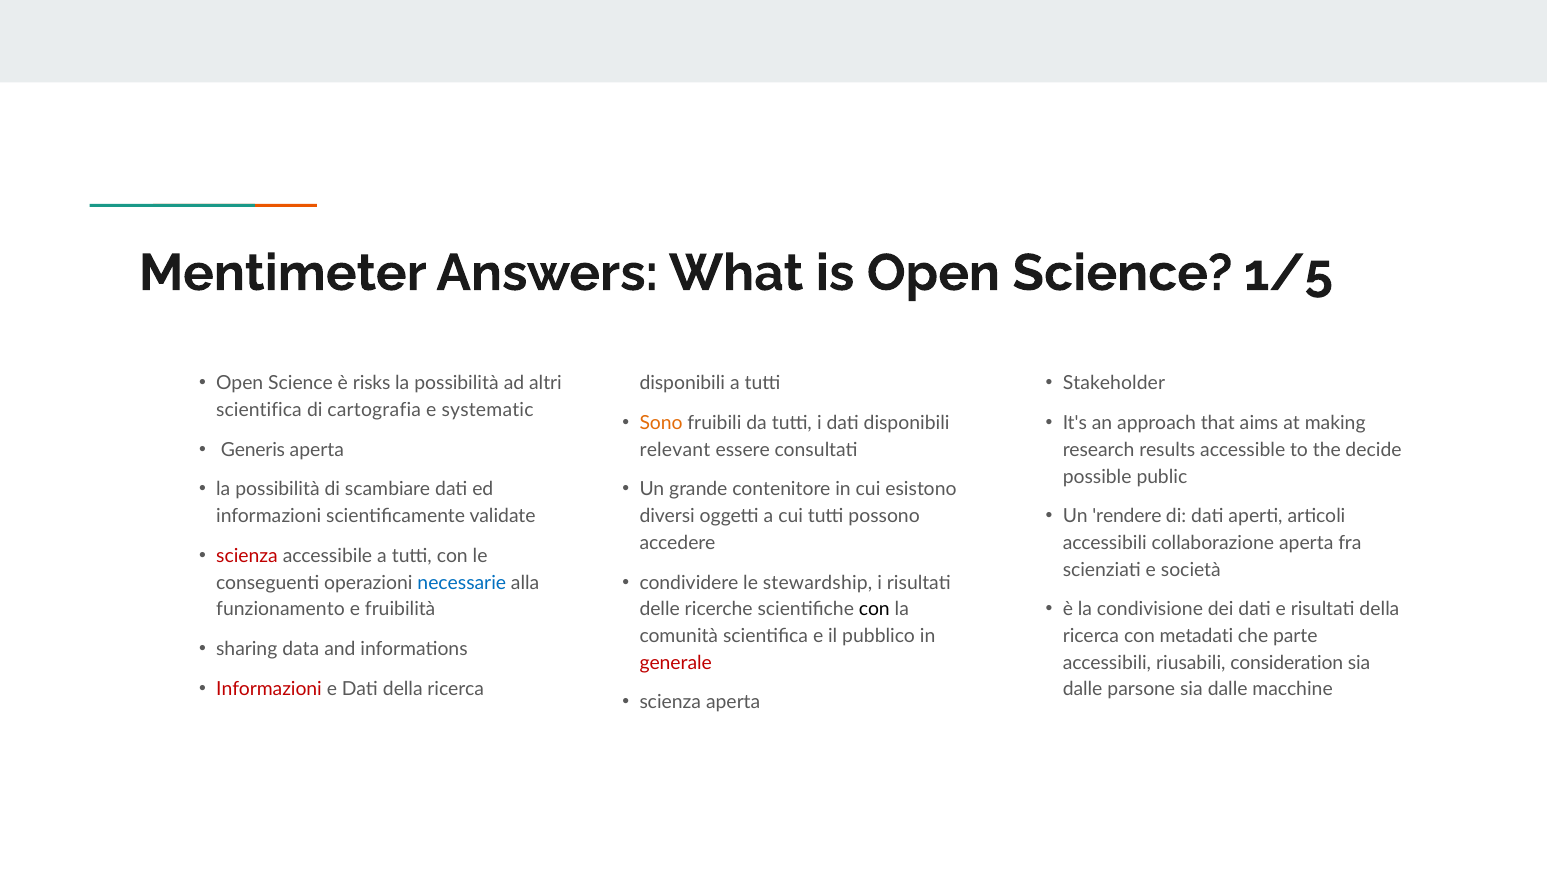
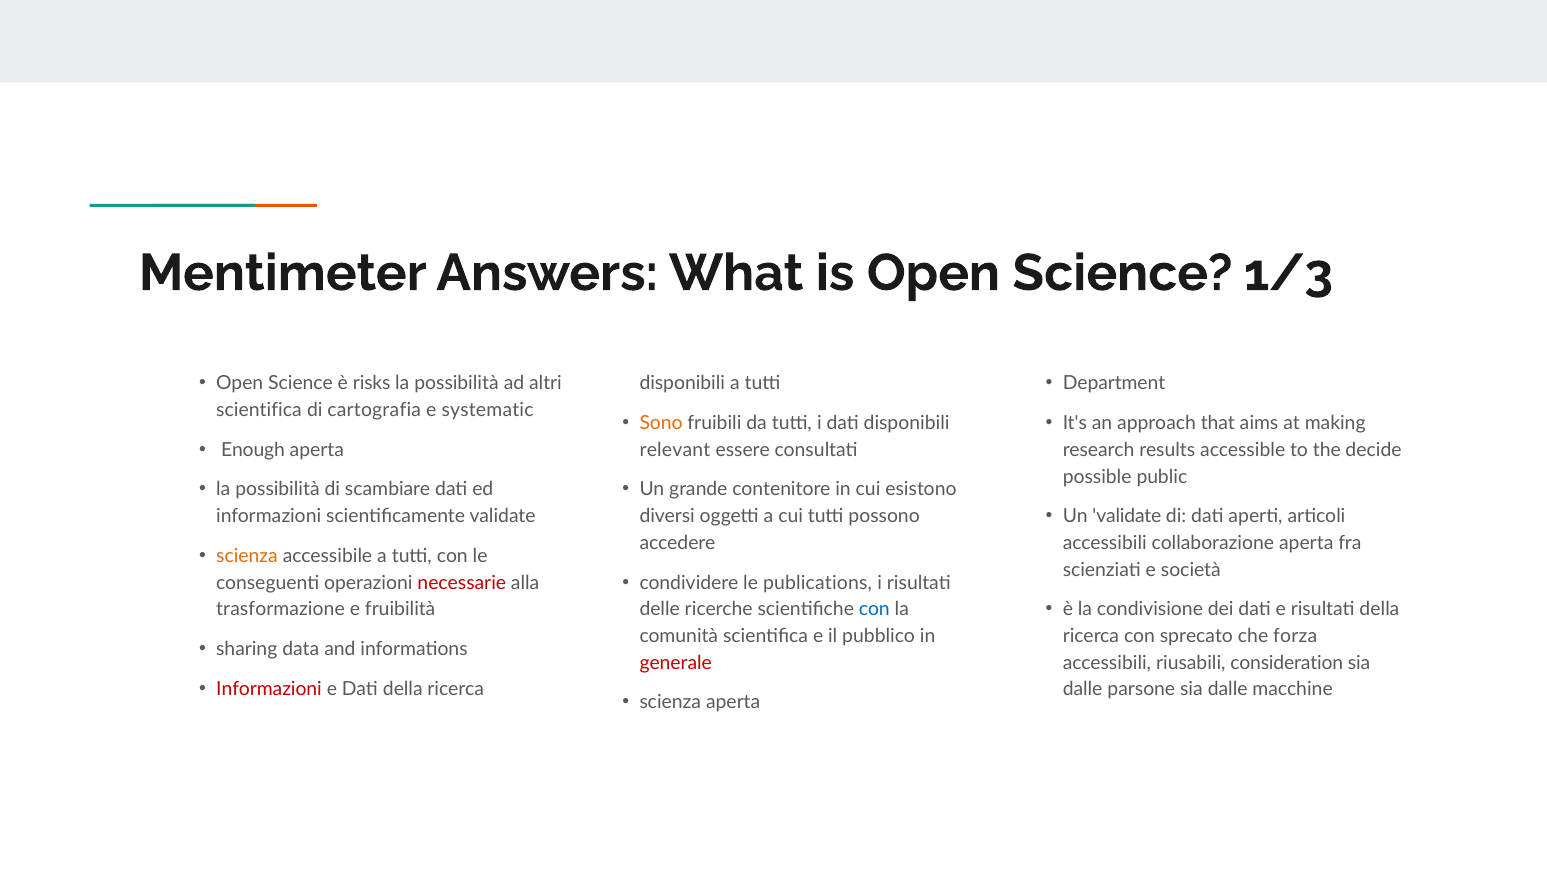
1/5: 1/5 -> 1/3
Stakeholder: Stakeholder -> Department
Generis: Generis -> Enough
Un rendere: rendere -> validate
scienza at (247, 556) colour: red -> orange
stewardship: stewardship -> publications
necessarie colour: blue -> red
funzionamento: funzionamento -> trasformazione
con at (874, 610) colour: black -> blue
metadati: metadati -> sprecato
parte: parte -> forza
